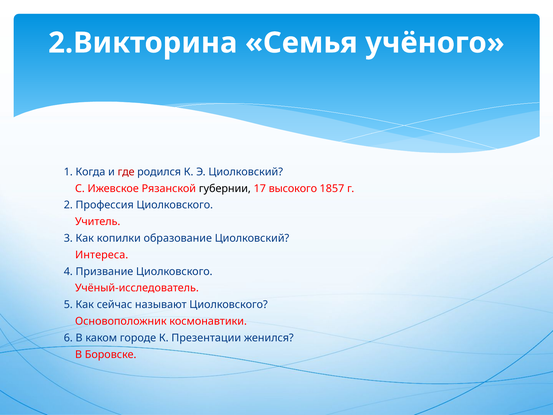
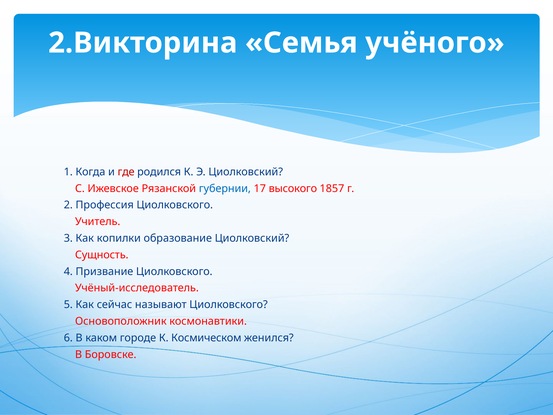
губернии colour: black -> blue
Интереса: Интереса -> Сущность
Презентации: Презентации -> Космическом
